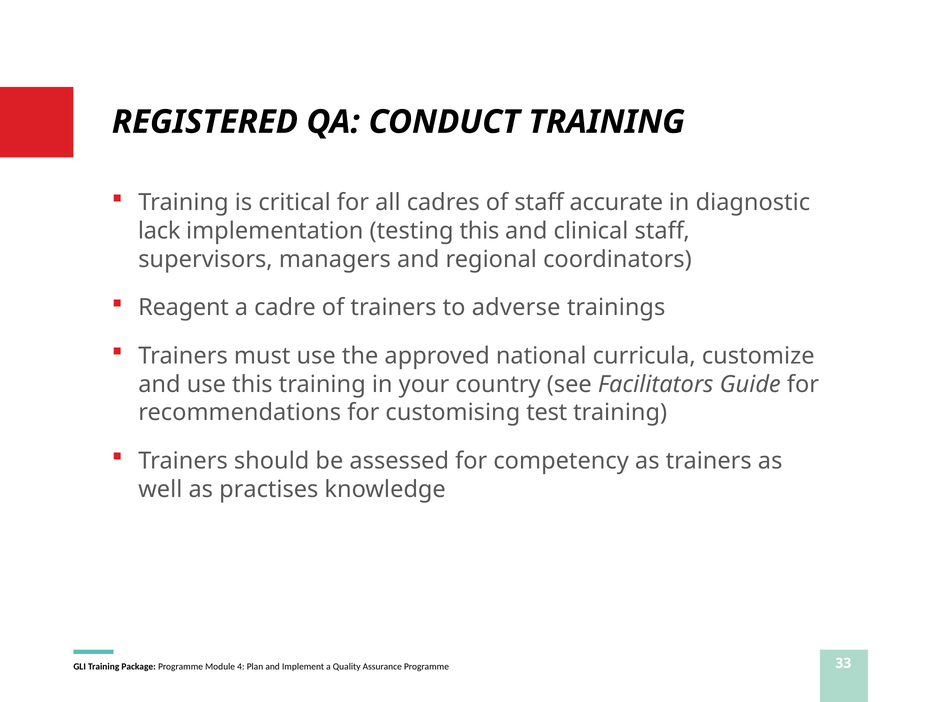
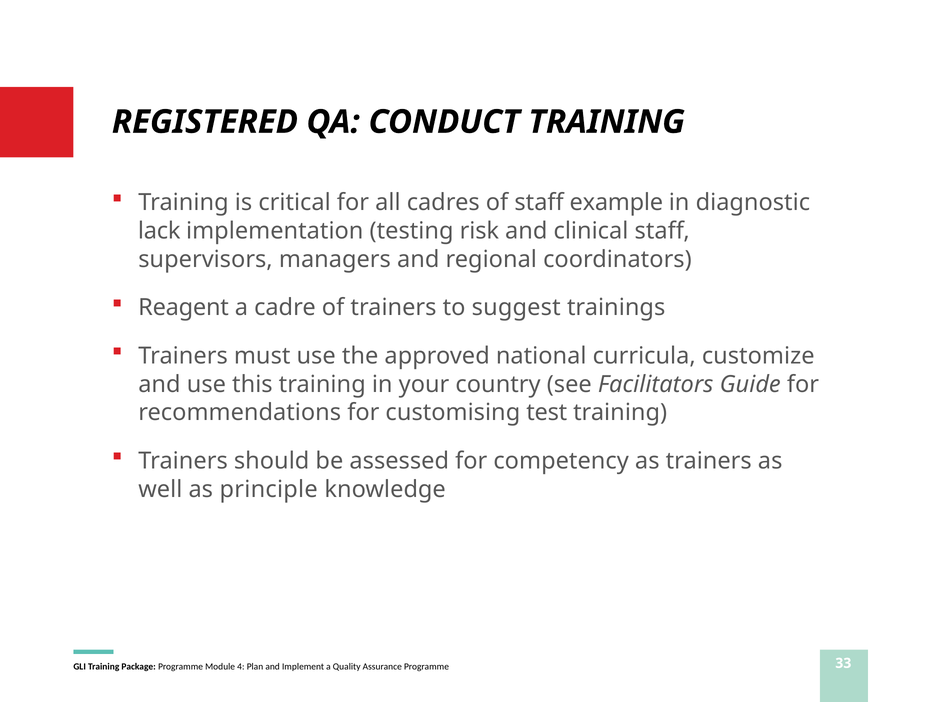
accurate: accurate -> example
testing this: this -> risk
adverse: adverse -> suggest
practises: practises -> principle
